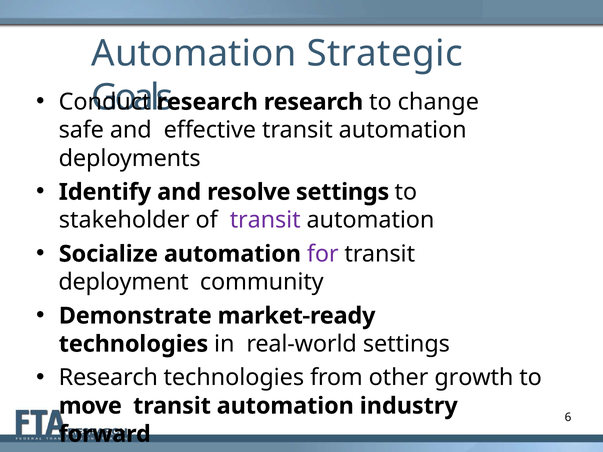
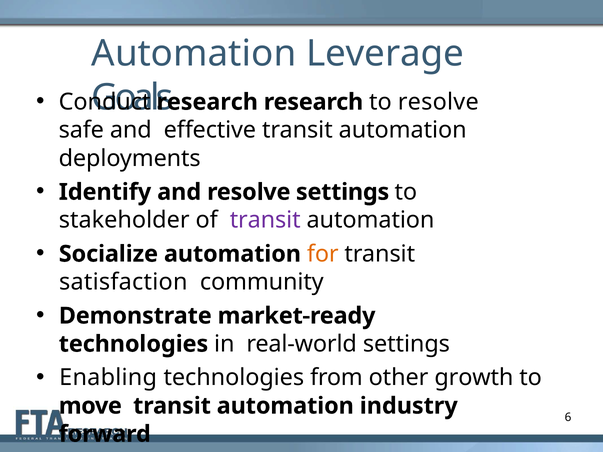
Strategic: Strategic -> Leverage
to change: change -> resolve
for colour: purple -> orange
deployment: deployment -> satisfaction
Research at (108, 378): Research -> Enabling
